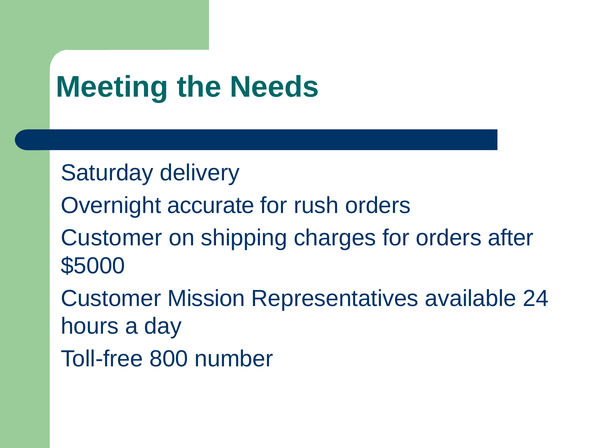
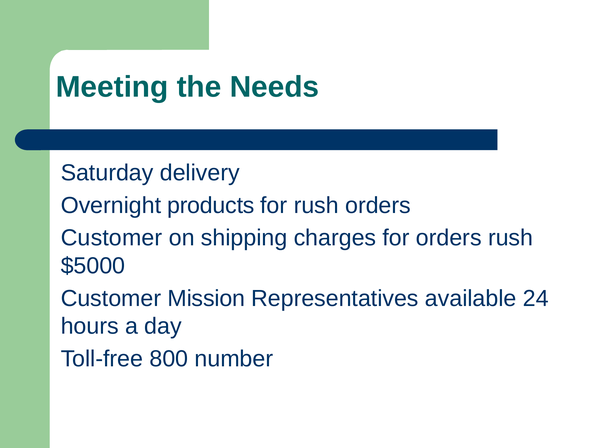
accurate: accurate -> products
orders after: after -> rush
